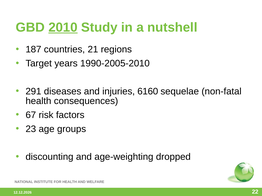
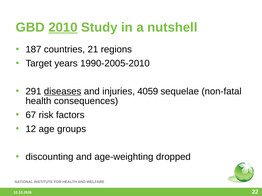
diseases underline: none -> present
6160: 6160 -> 4059
23: 23 -> 12
